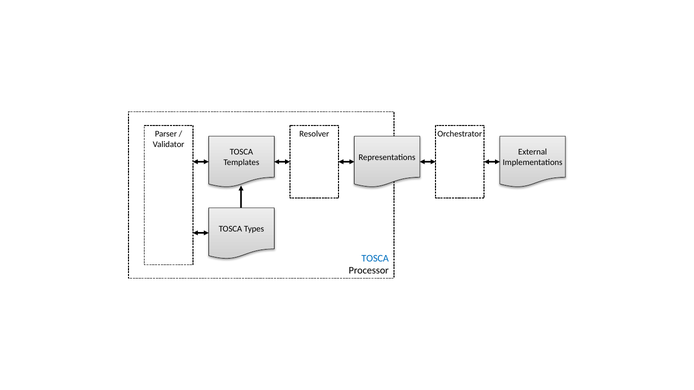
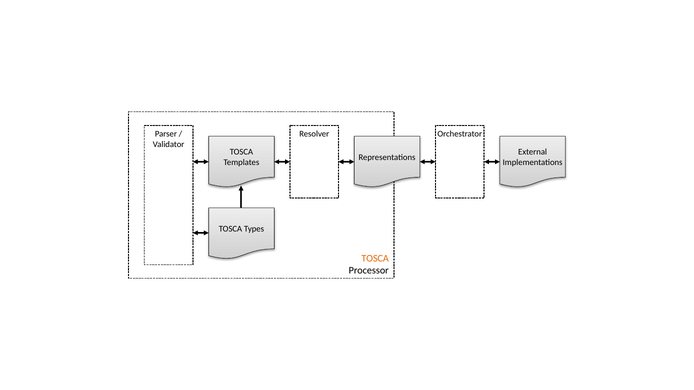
TOSCA at (375, 258) colour: blue -> orange
